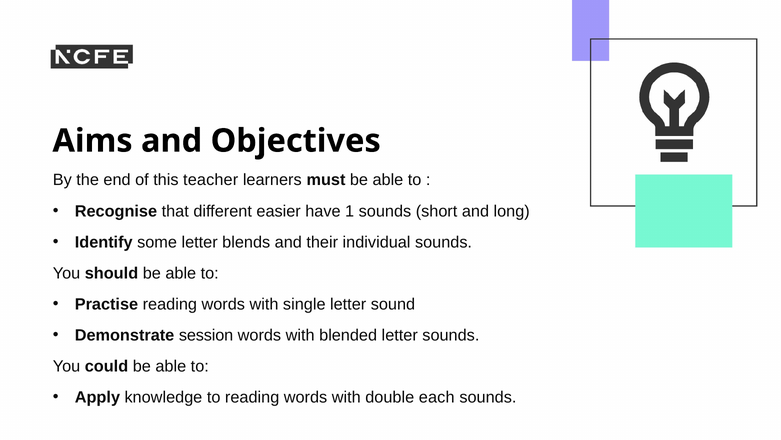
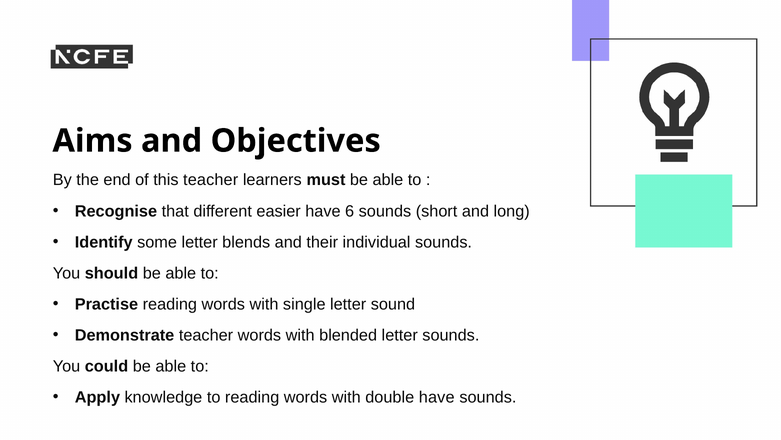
1: 1 -> 6
Demonstrate session: session -> teacher
double each: each -> have
